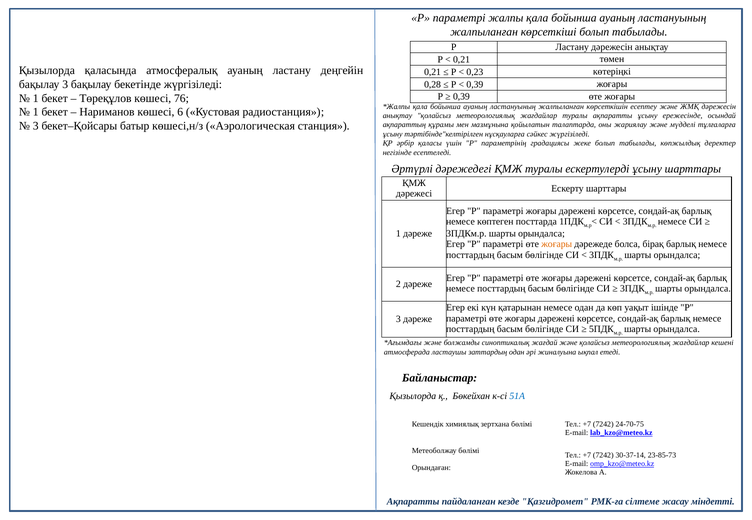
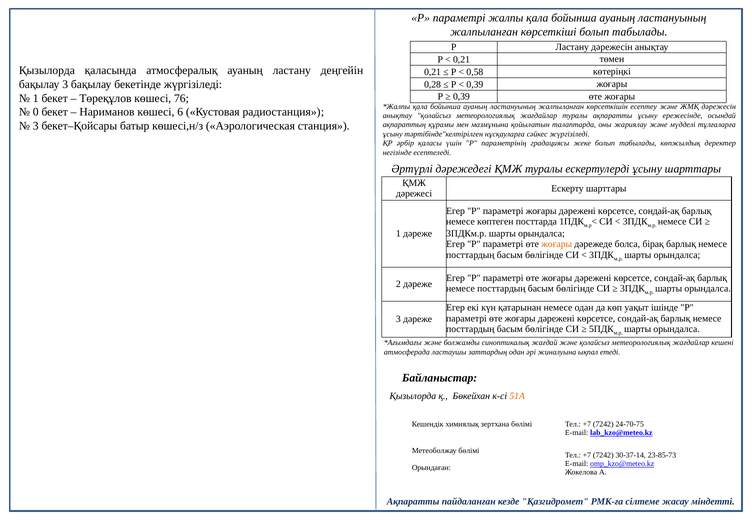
0,23: 0,23 -> 0,58
1 at (36, 112): 1 -> 0
51А colour: blue -> orange
